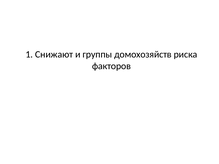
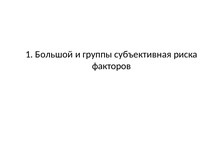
Снижают: Снижают -> Большой
домохозяйств: домохозяйств -> субъективная
